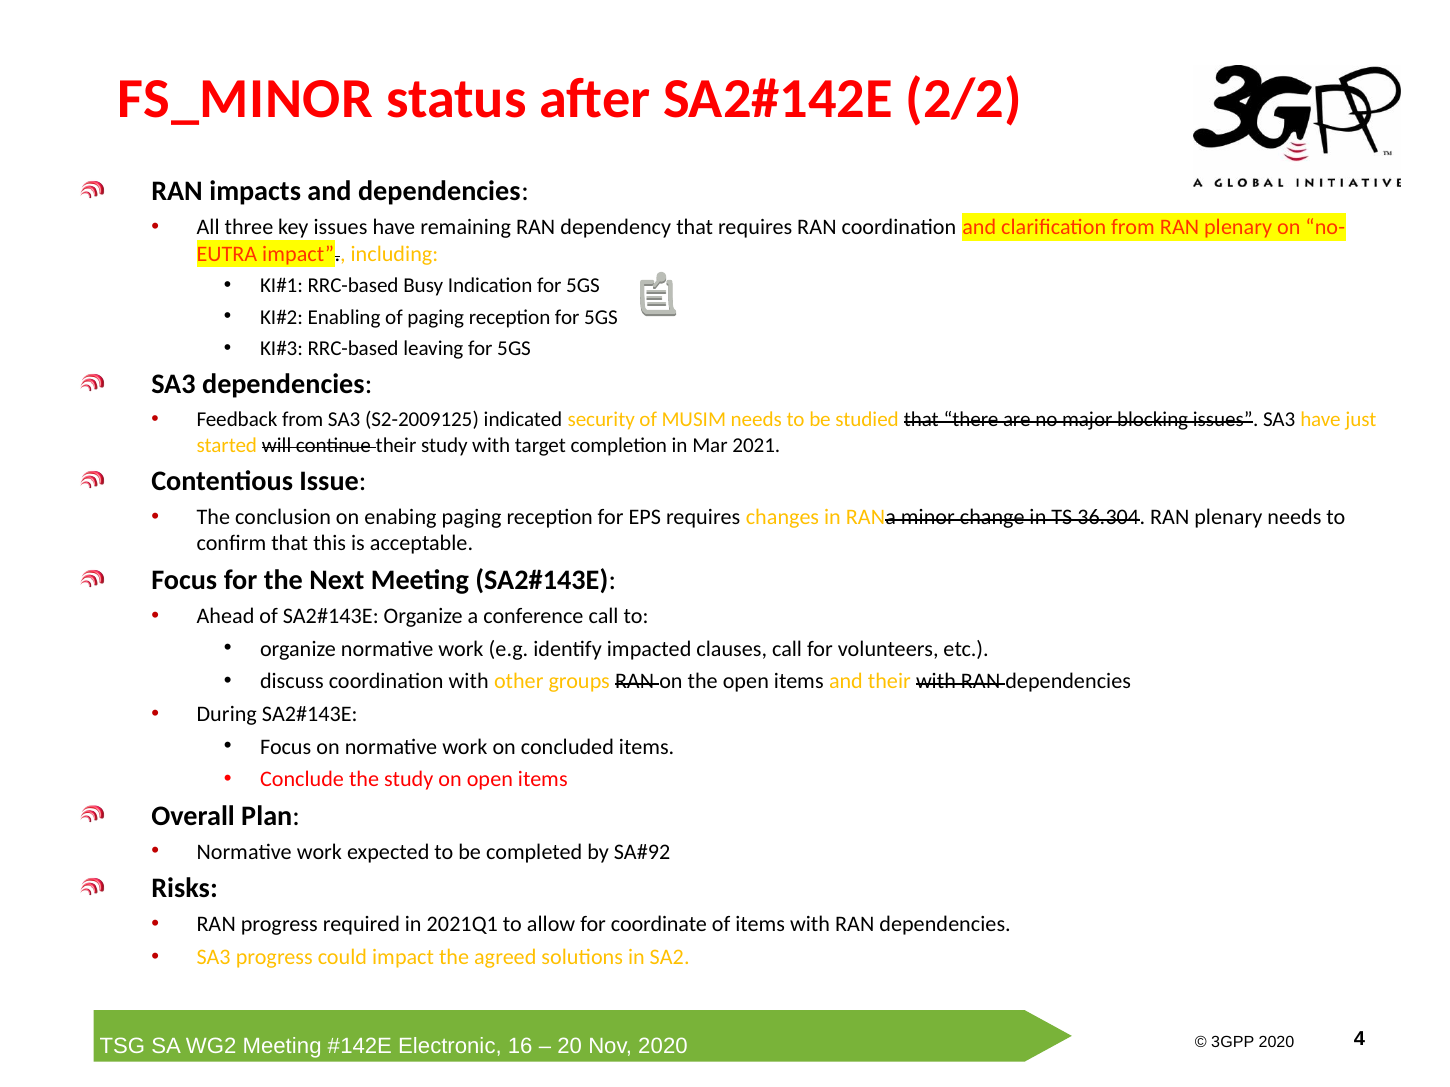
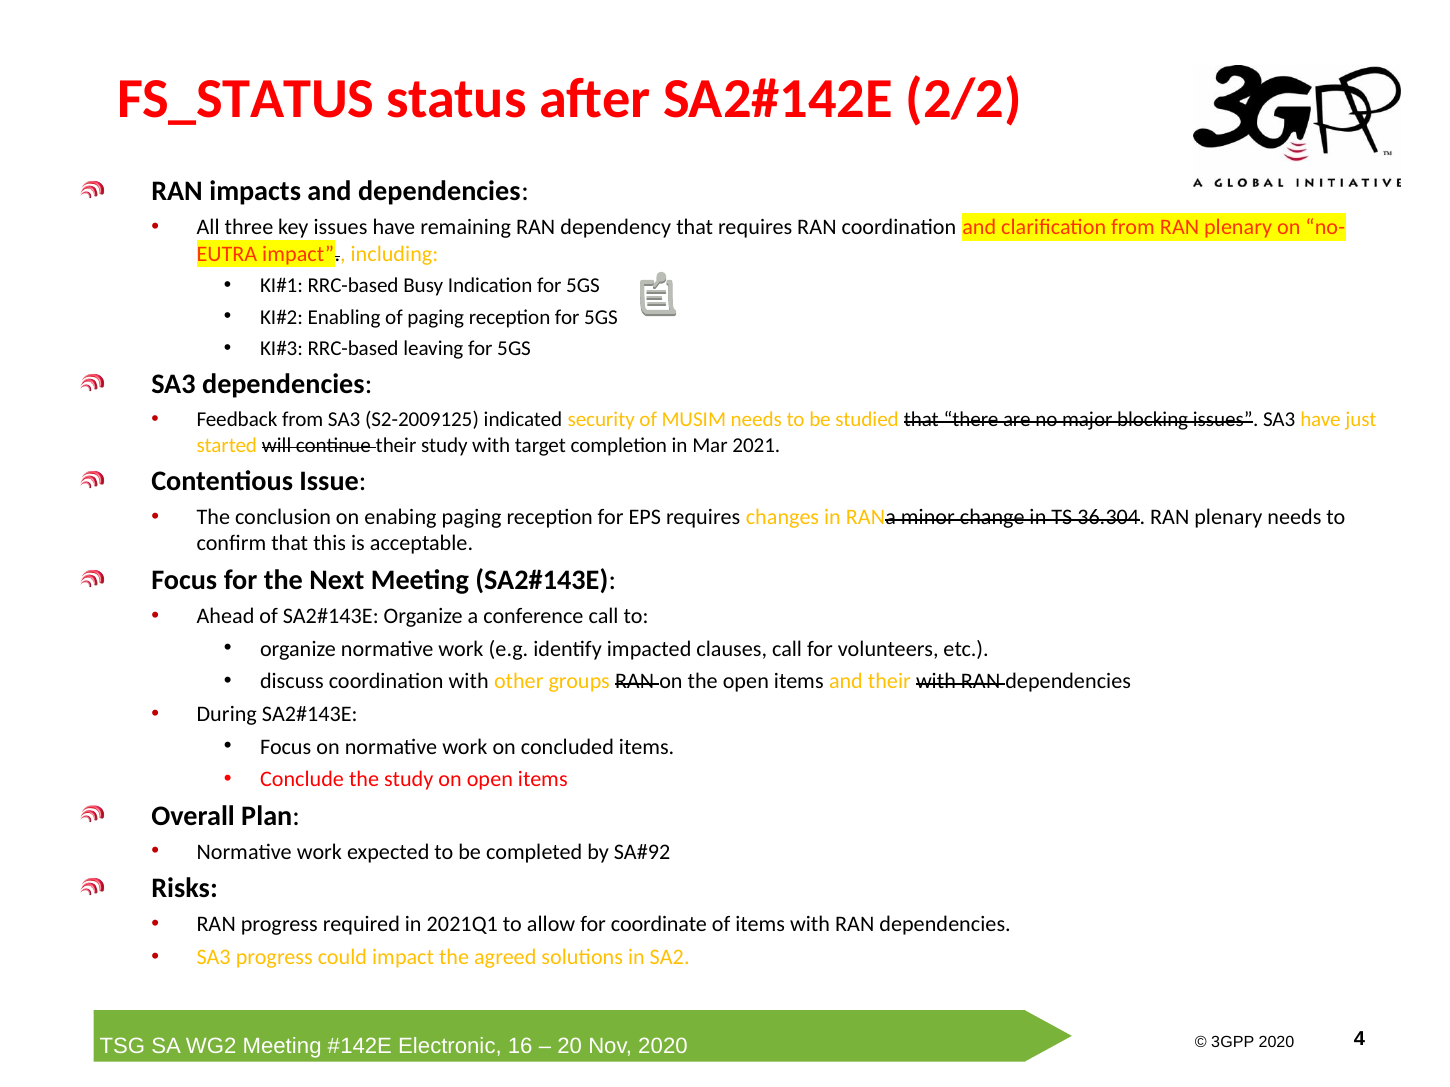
FS_MINOR: FS_MINOR -> FS_STATUS
